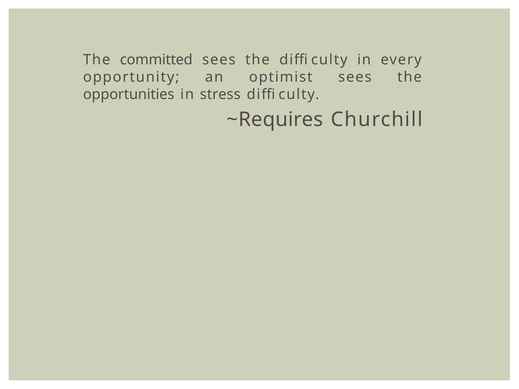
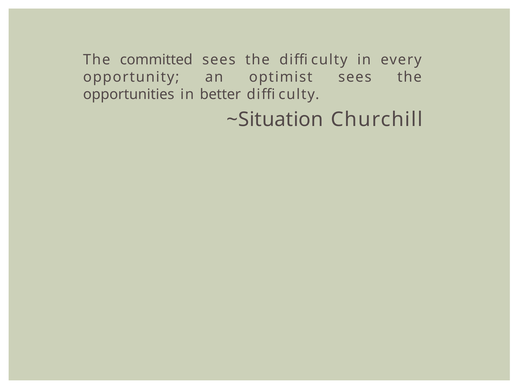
stress: stress -> better
~Requires: ~Requires -> ~Situation
